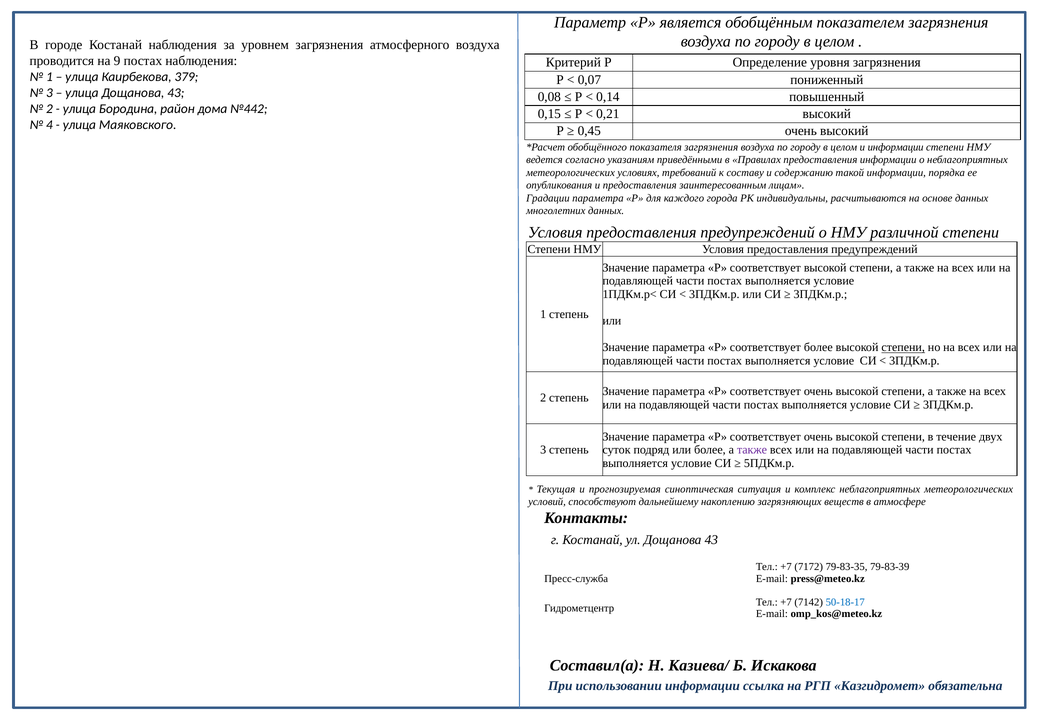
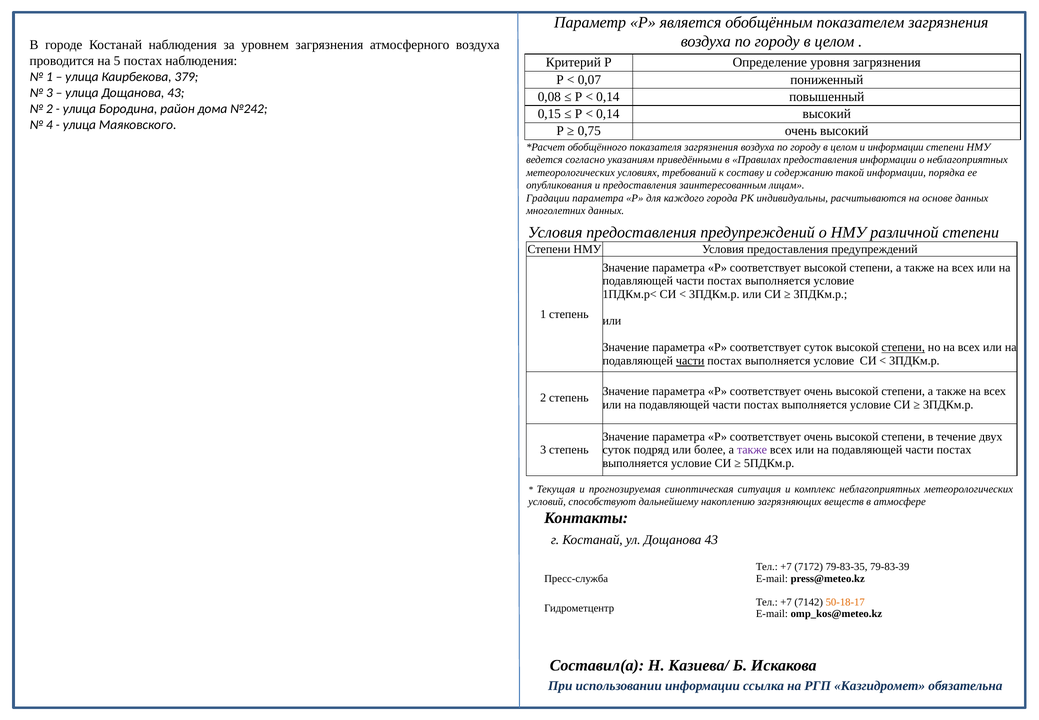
9: 9 -> 5
№442: №442 -> №242
0,21 at (608, 114): 0,21 -> 0,14
0,45: 0,45 -> 0,75
соответствует более: более -> суток
части at (690, 360) underline: none -> present
50-18-17 colour: blue -> orange
